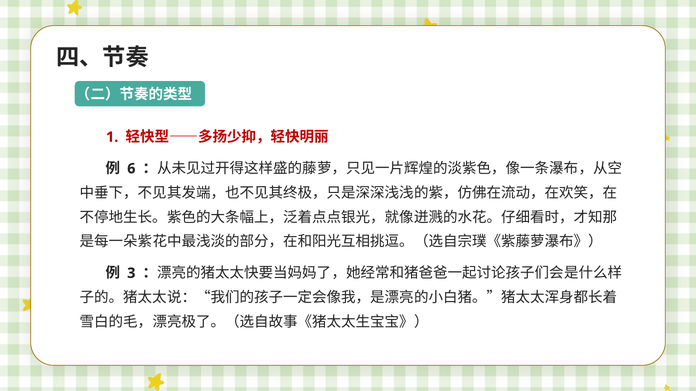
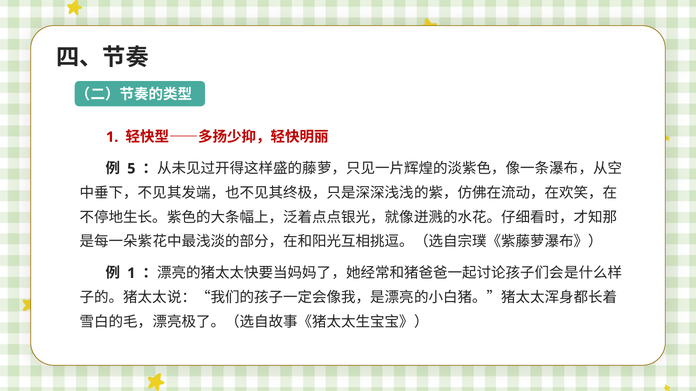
6: 6 -> 5
3 at (131, 273): 3 -> 1
